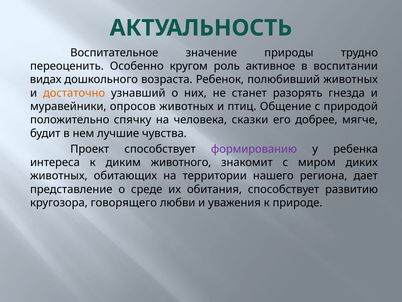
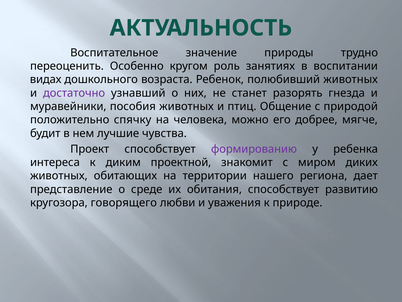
активное: активное -> занятиях
достаточно colour: orange -> purple
опросов: опросов -> пособия
сказки: сказки -> можно
животного: животного -> проектной
